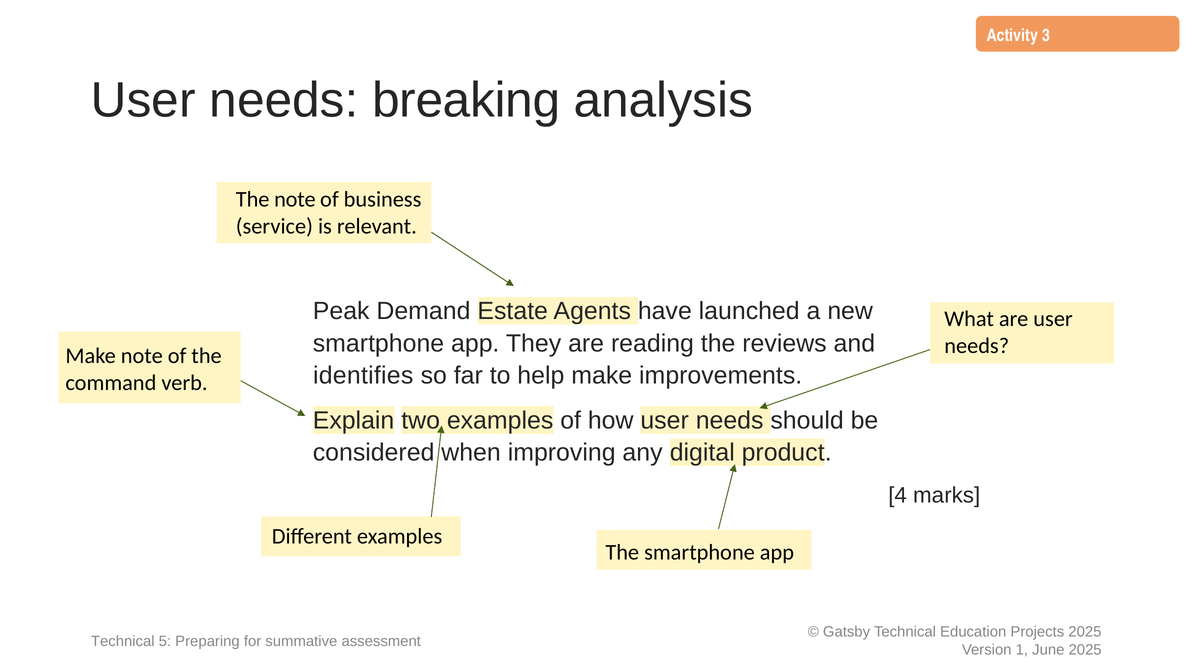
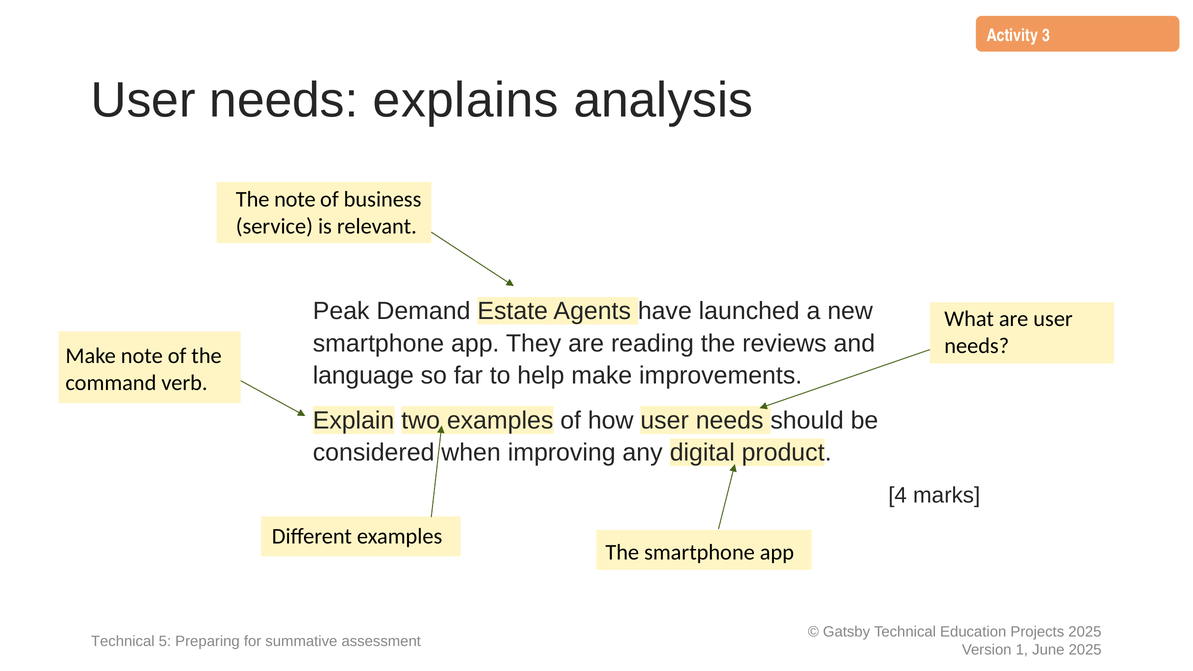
breaking: breaking -> explains
identifies: identifies -> language
